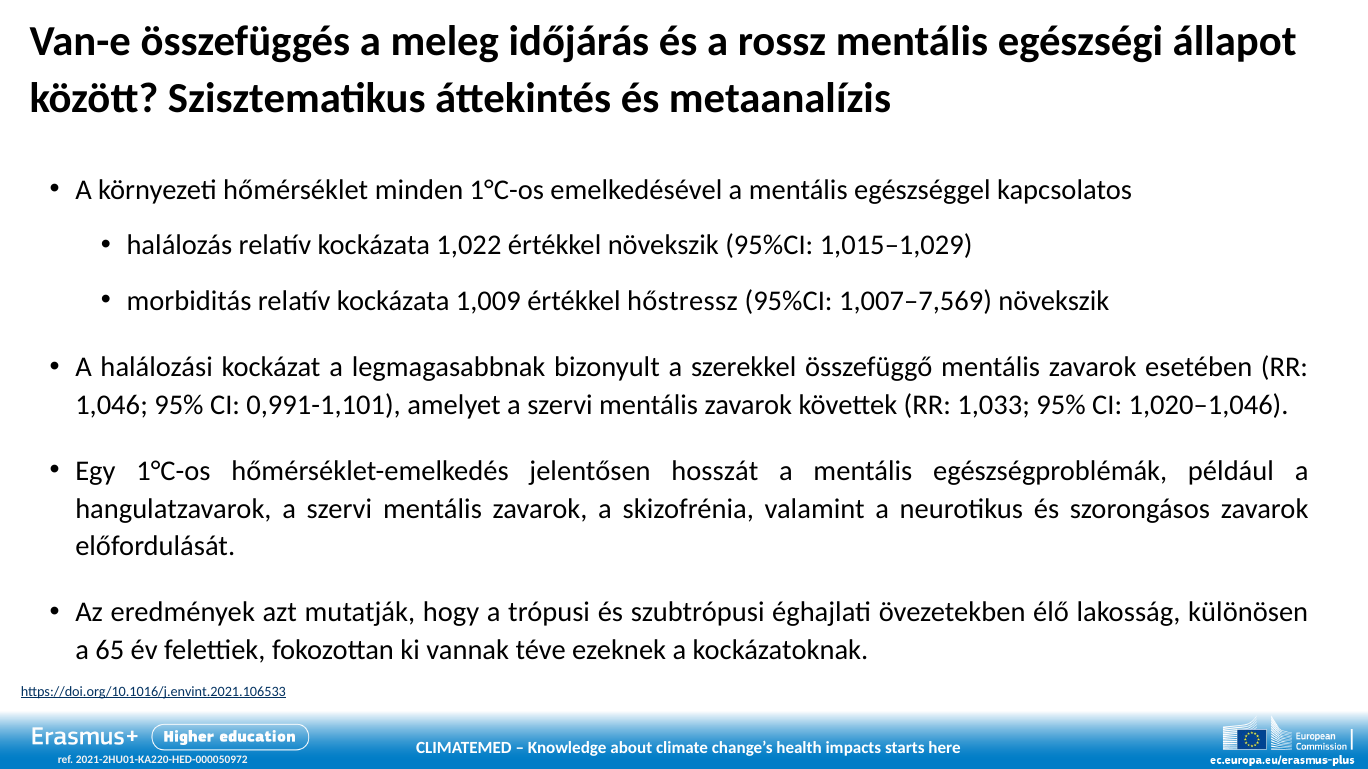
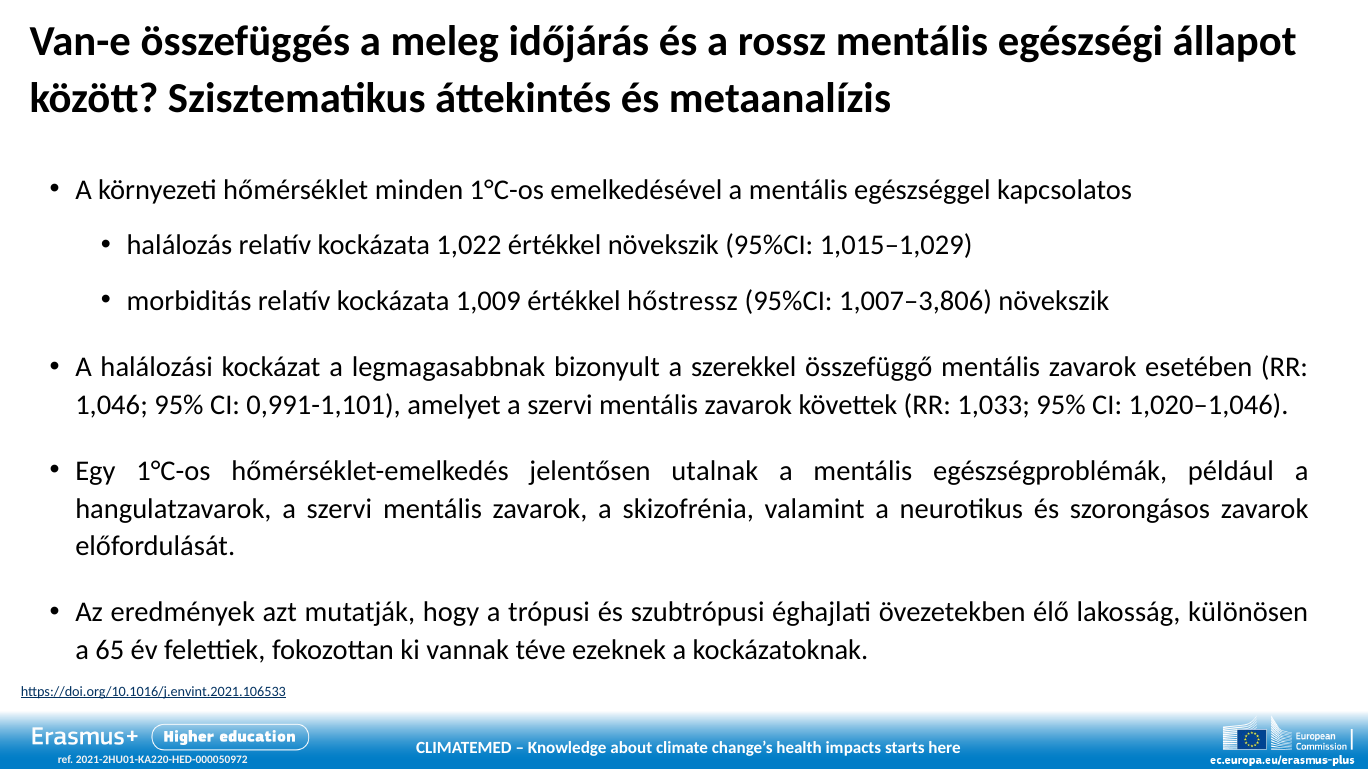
1,007–7,569: 1,007–7,569 -> 1,007–3,806
hosszát: hosszát -> utalnak
